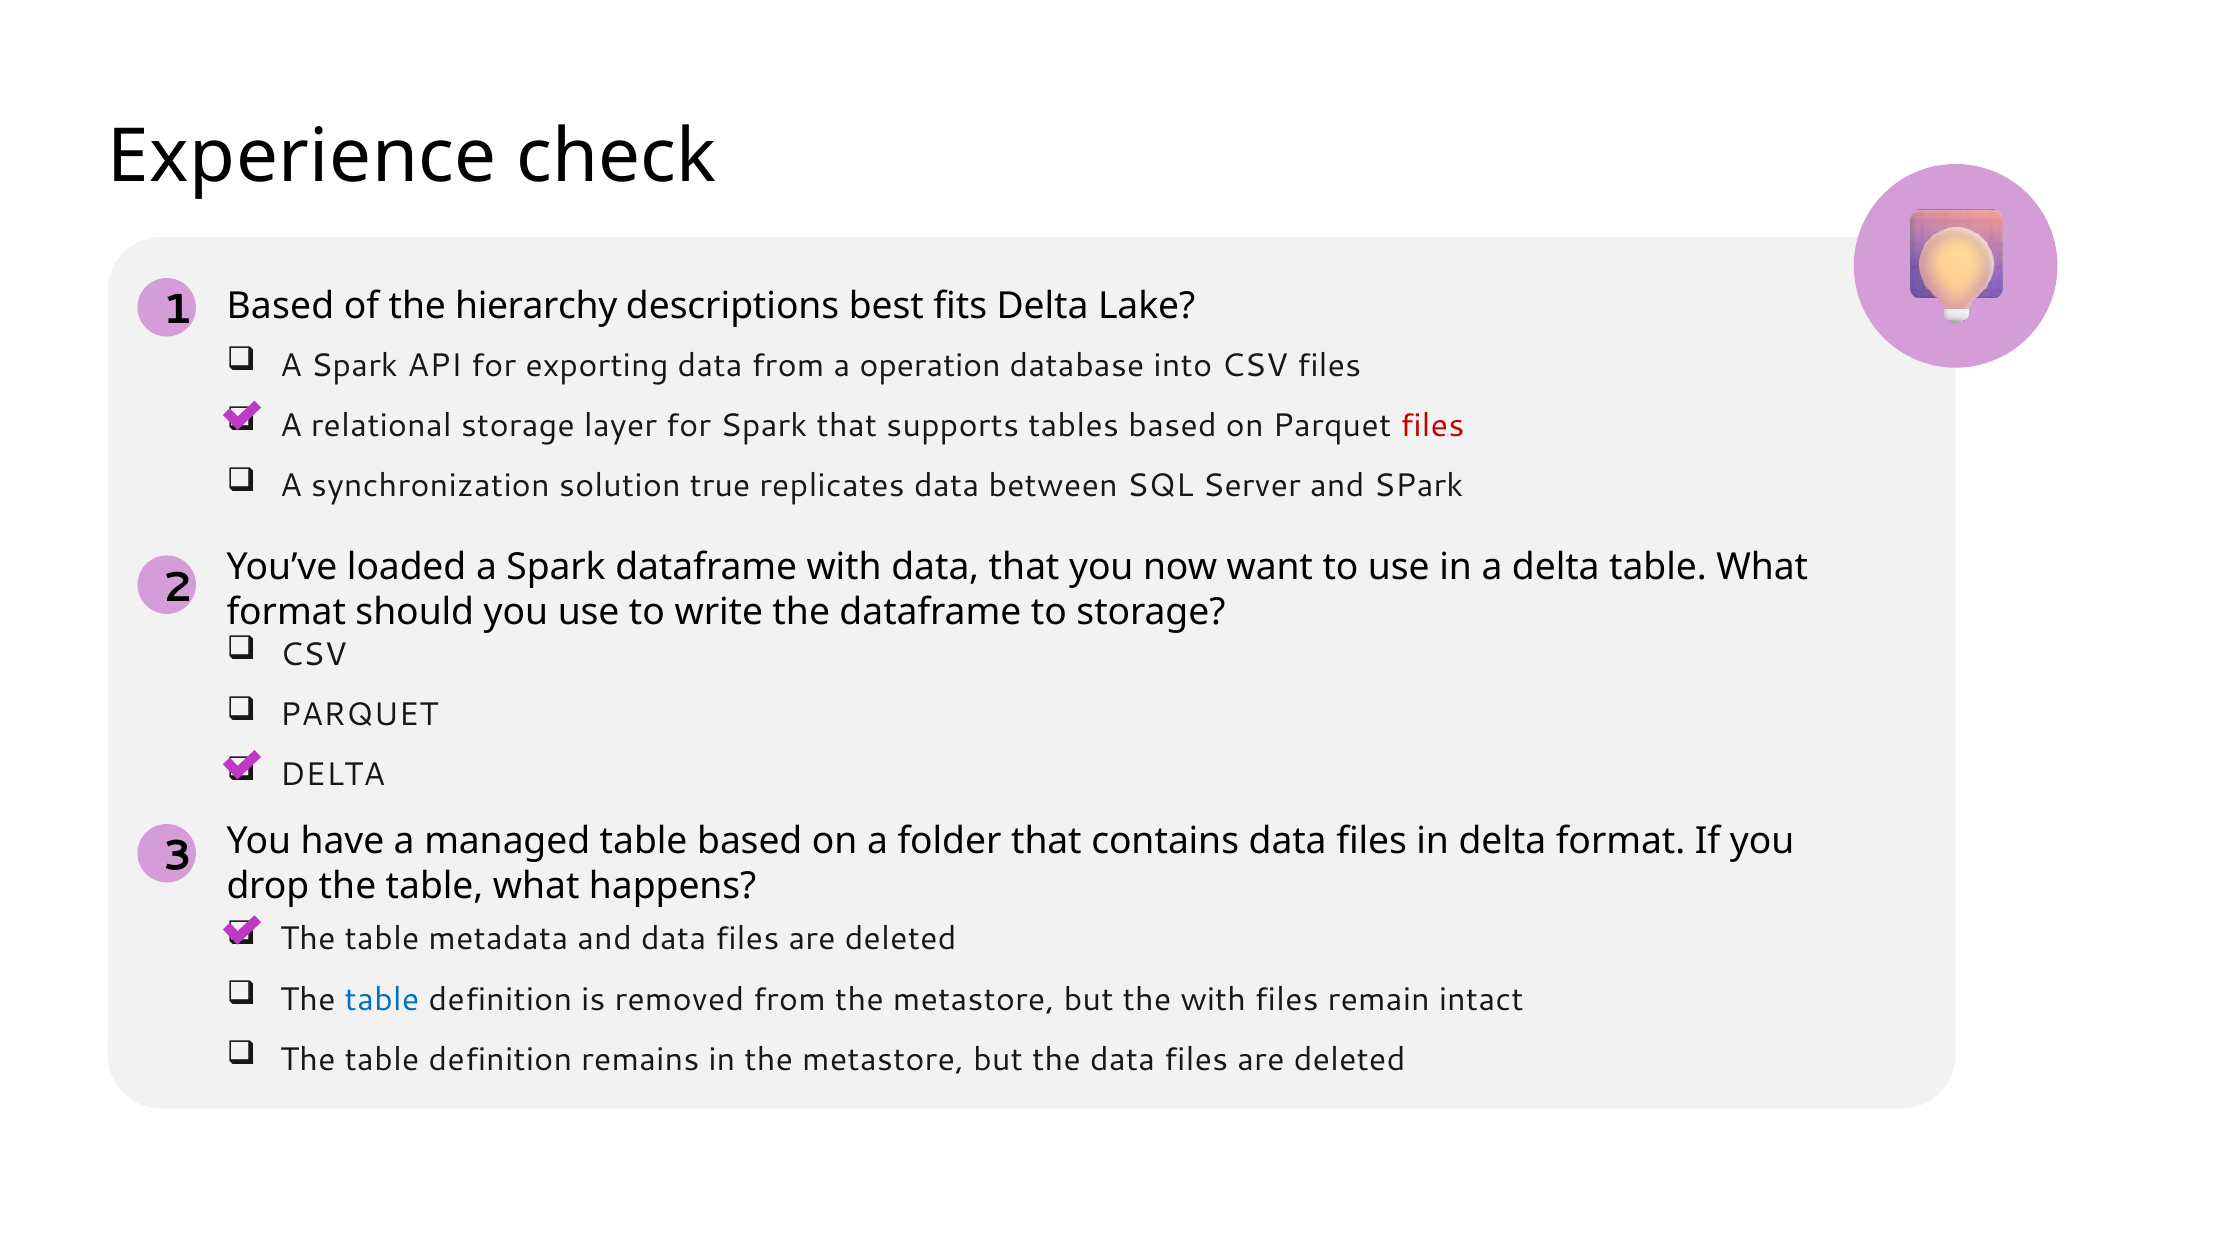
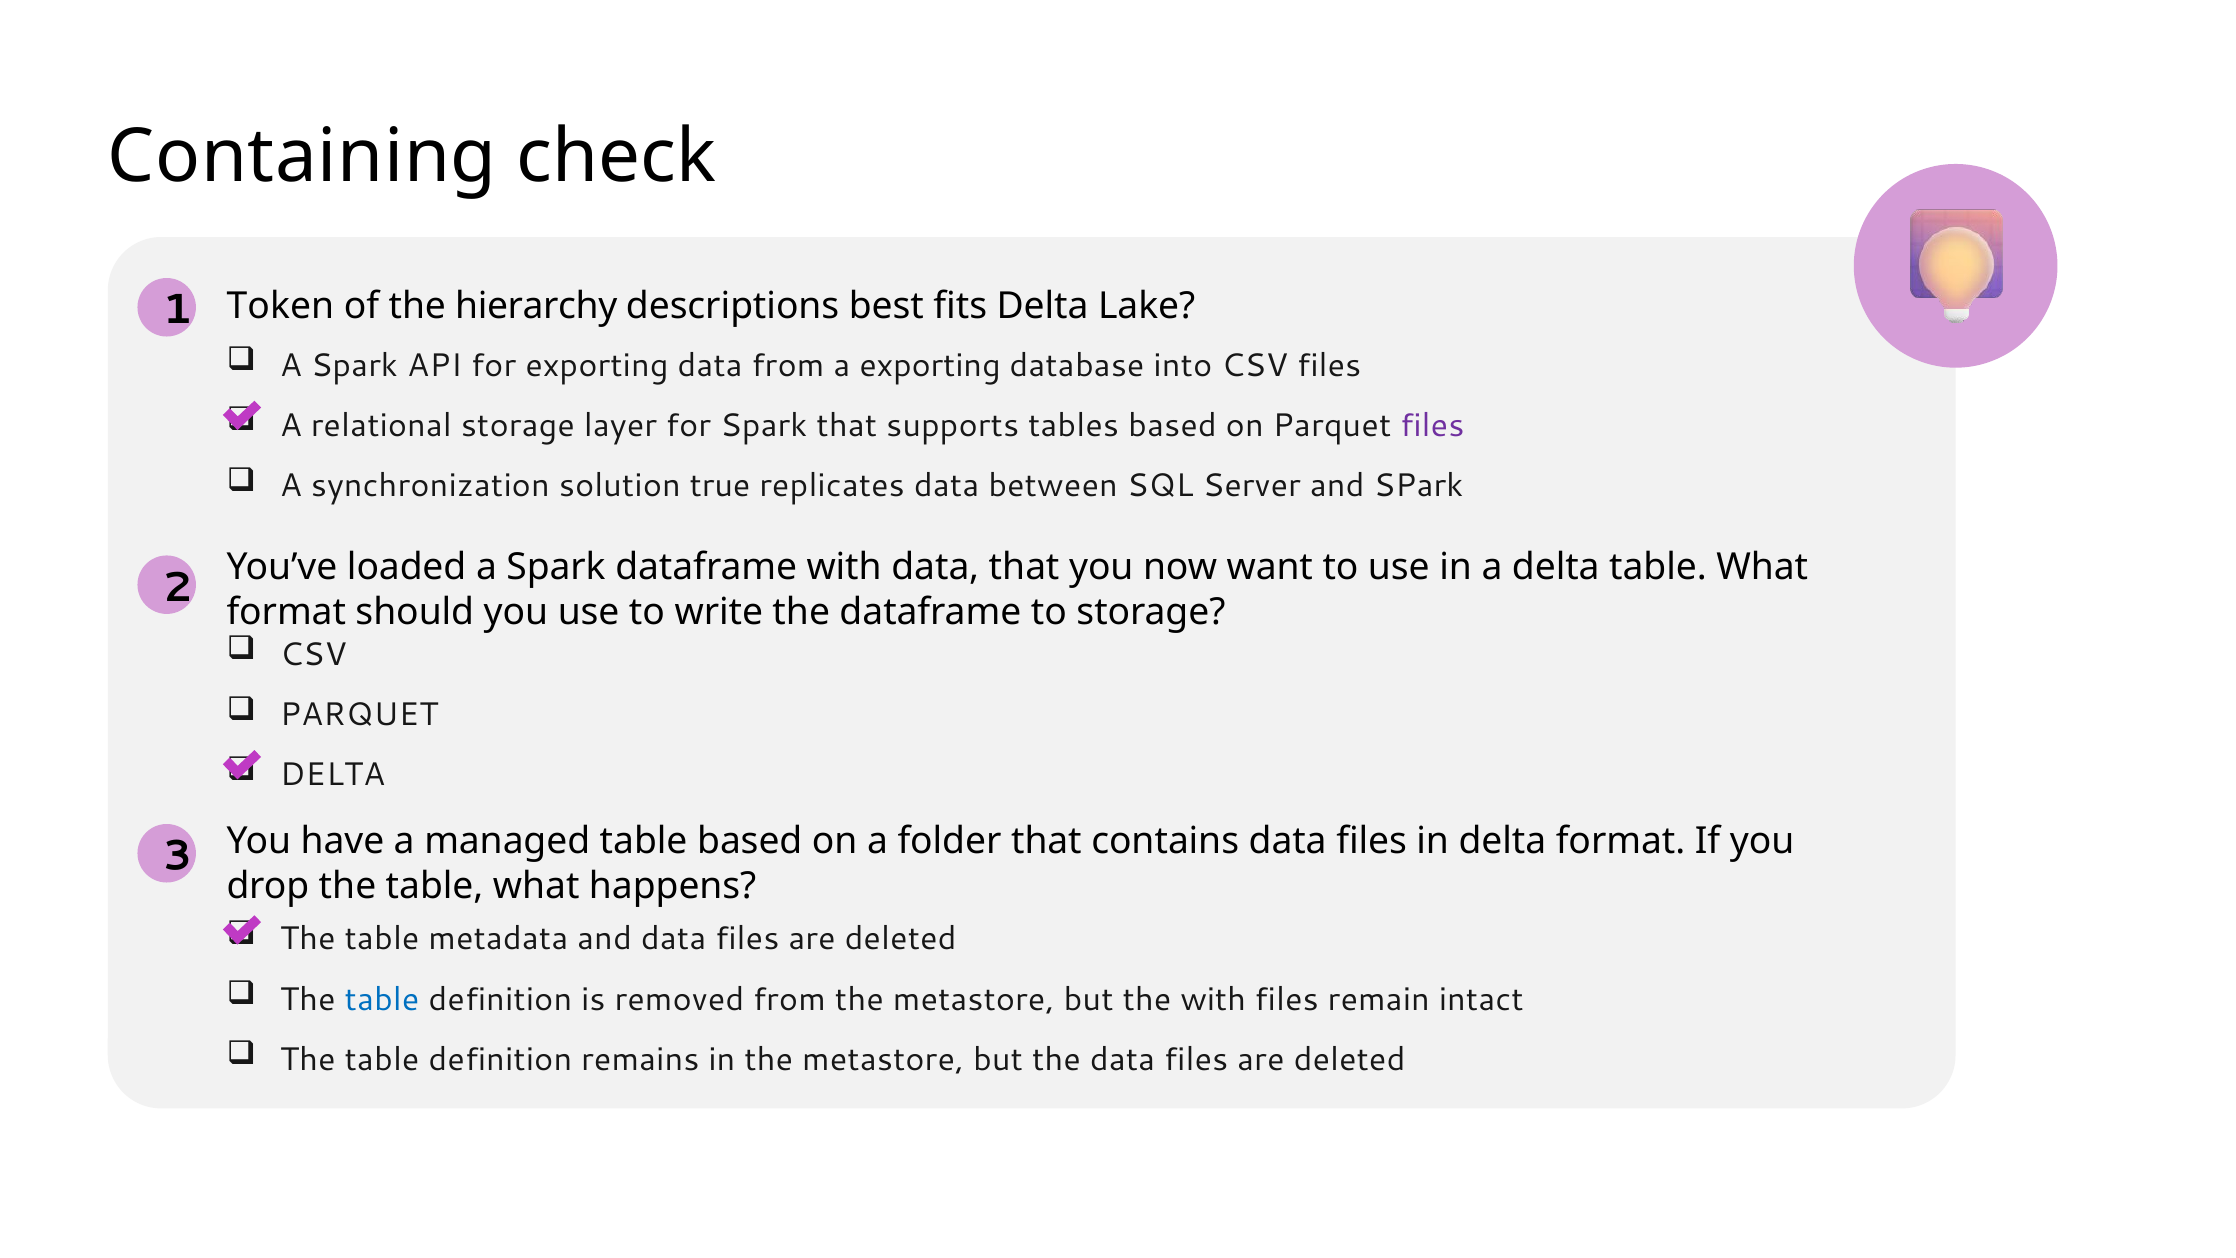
Experience: Experience -> Containing
Based at (280, 306): Based -> Token
a operation: operation -> exporting
files at (1432, 425) colour: red -> purple
